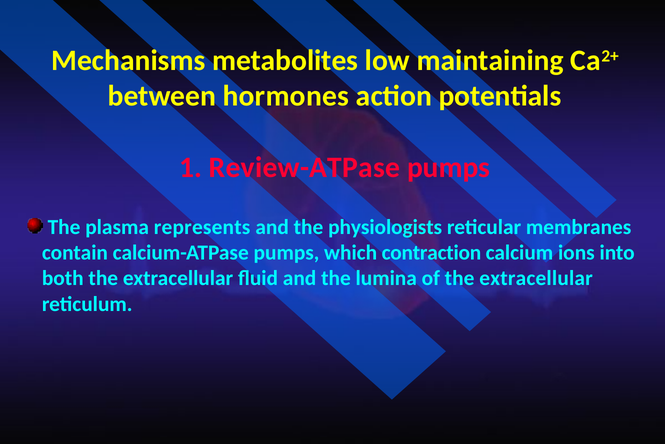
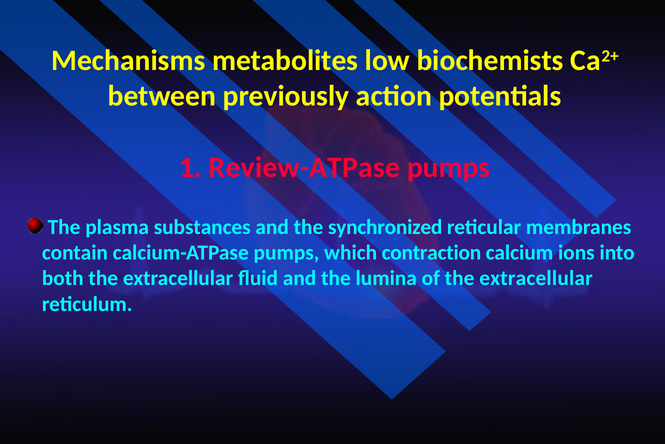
maintaining: maintaining -> biochemists
hormones: hormones -> previously
represents: represents -> substances
physiologists: physiologists -> synchronized
